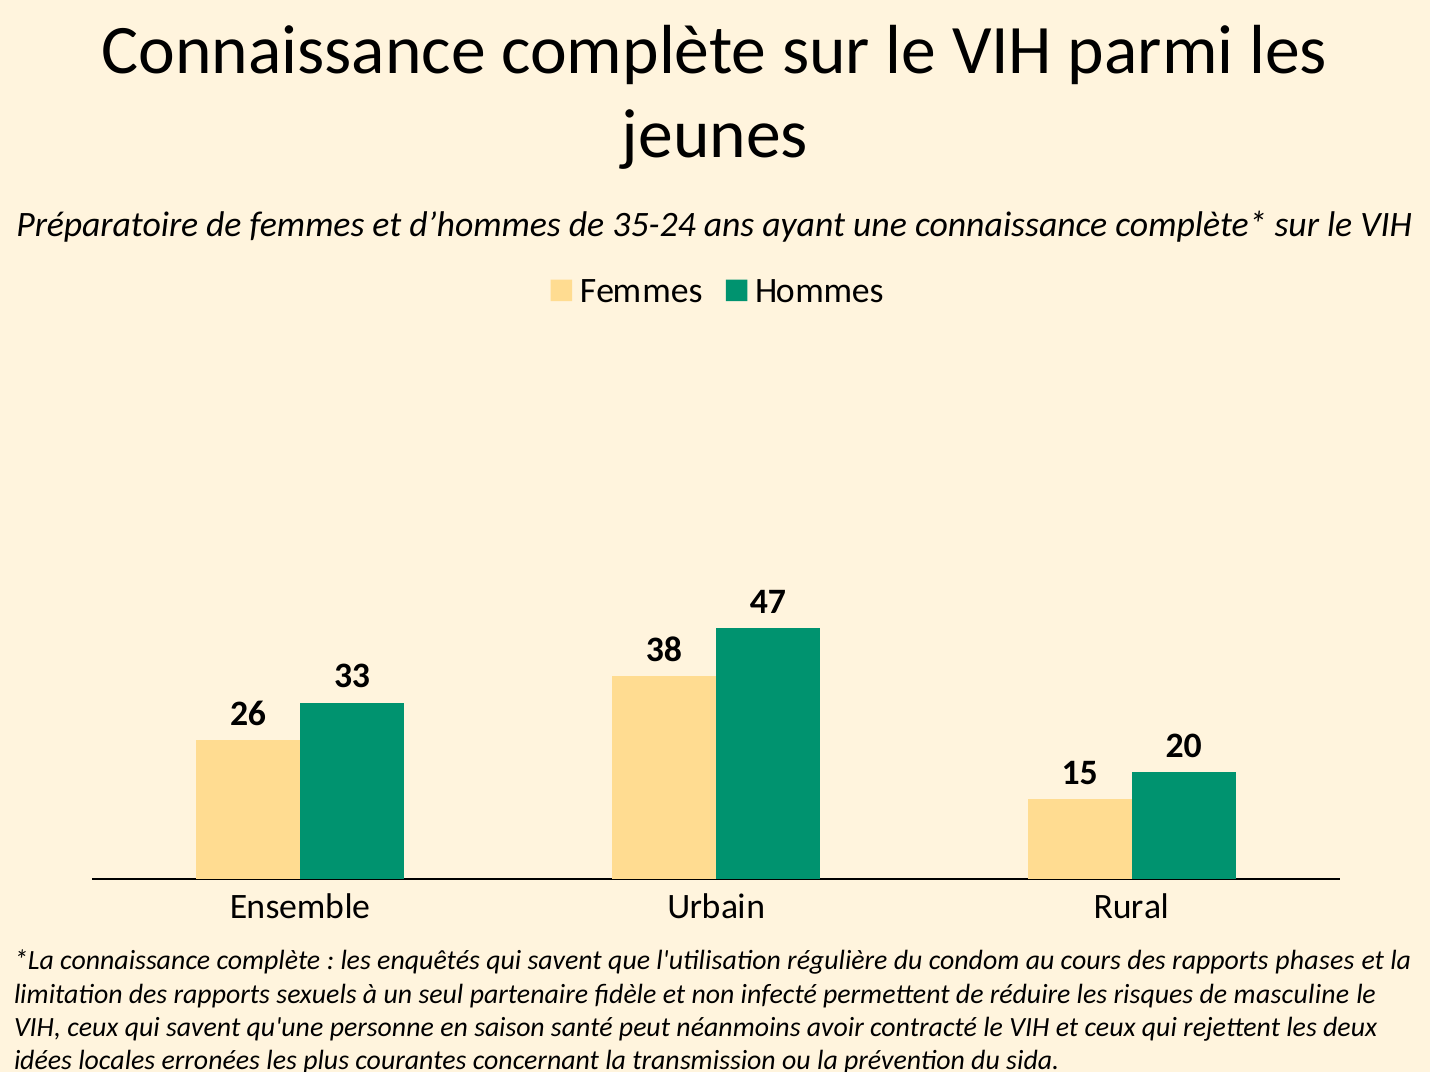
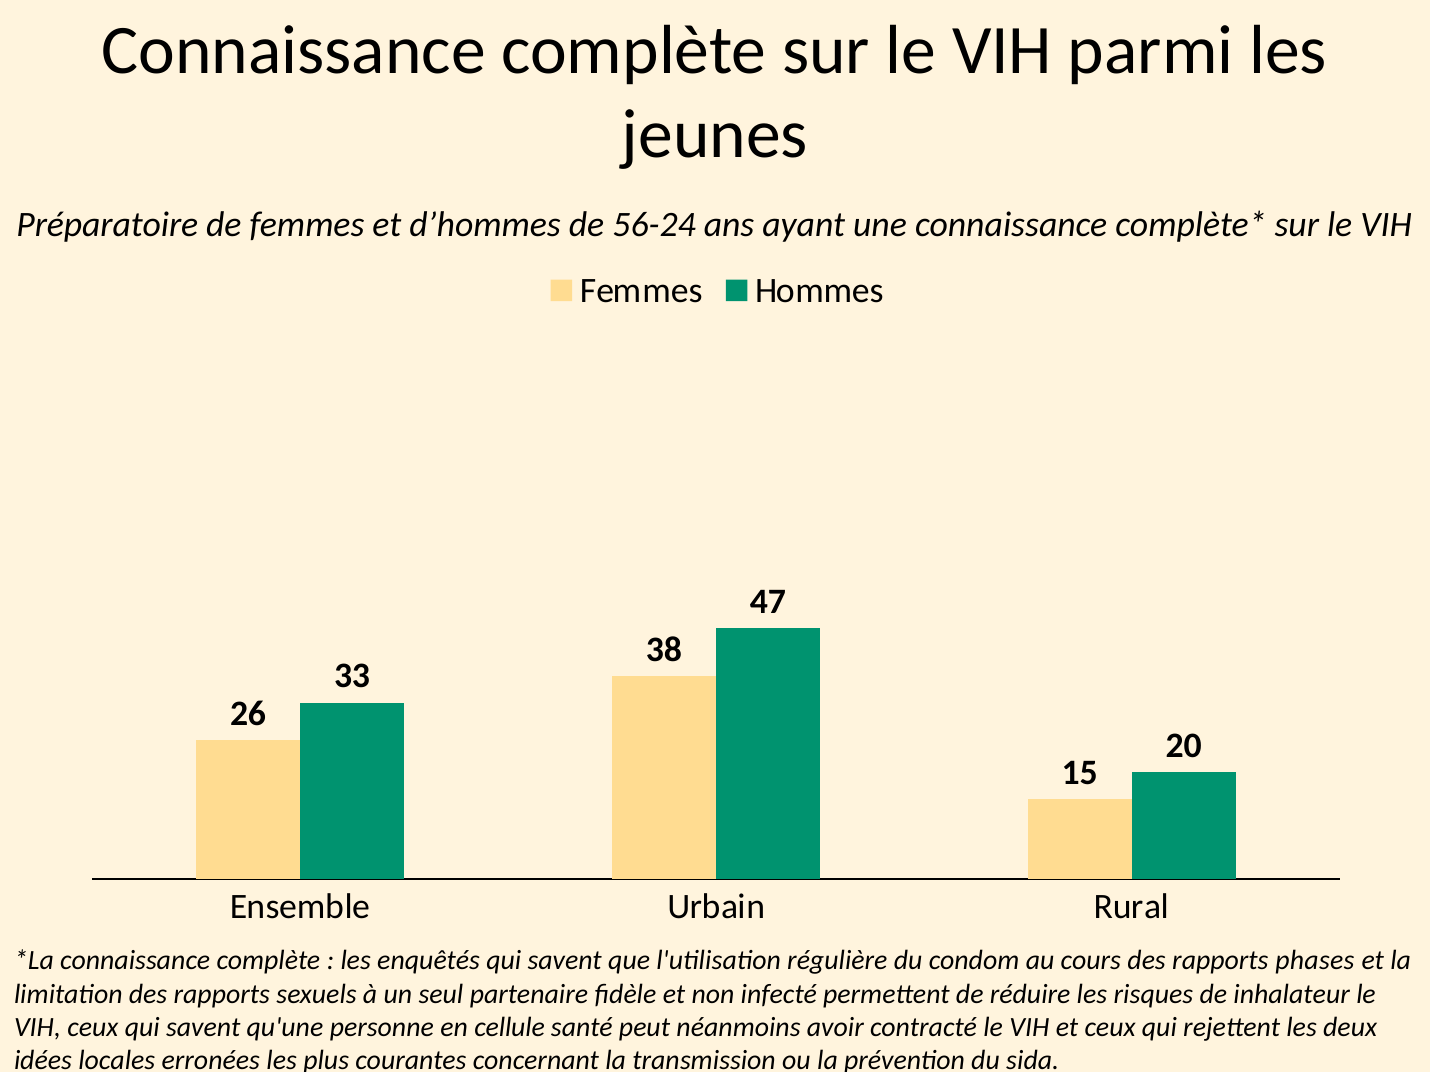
35-24: 35-24 -> 56-24
masculine: masculine -> inhalateur
saison: saison -> cellule
